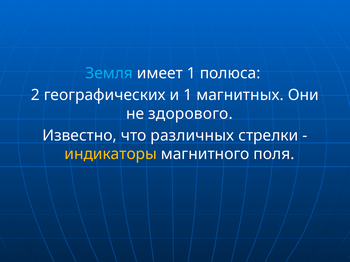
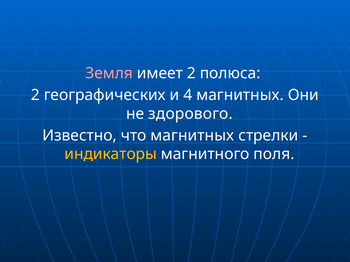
Земля colour: light blue -> pink
имеет 1: 1 -> 2
и 1: 1 -> 4
что различных: различных -> магнитных
